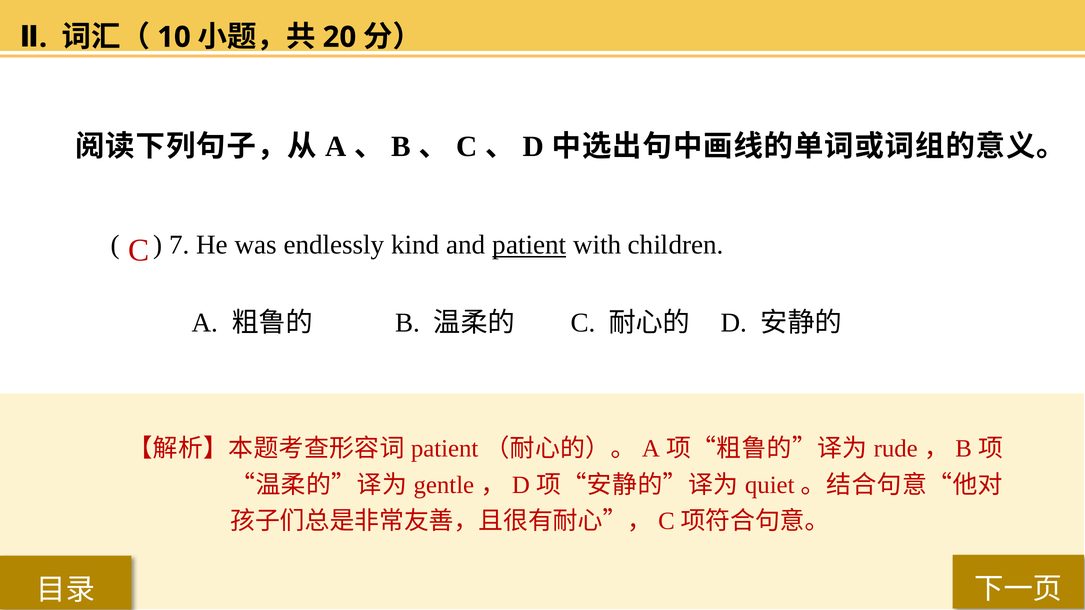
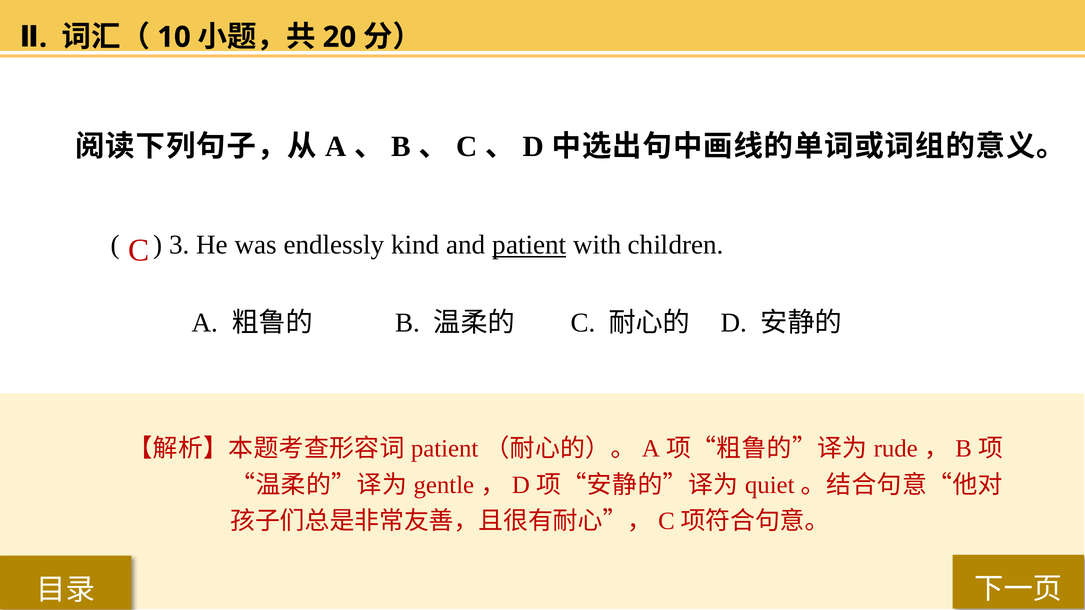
7: 7 -> 3
